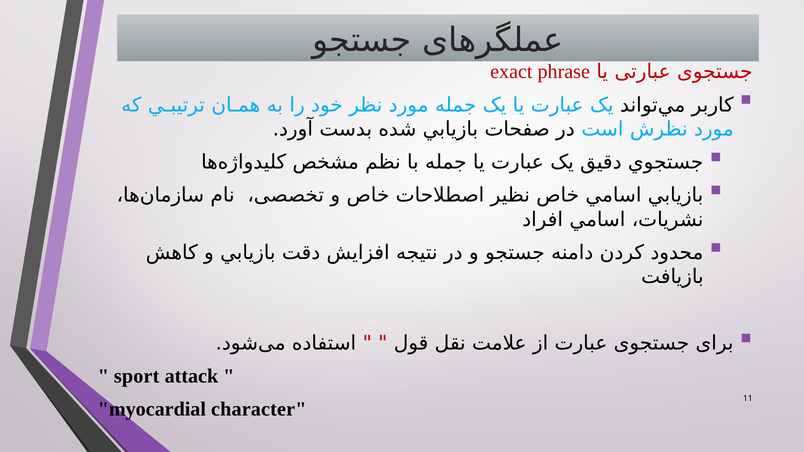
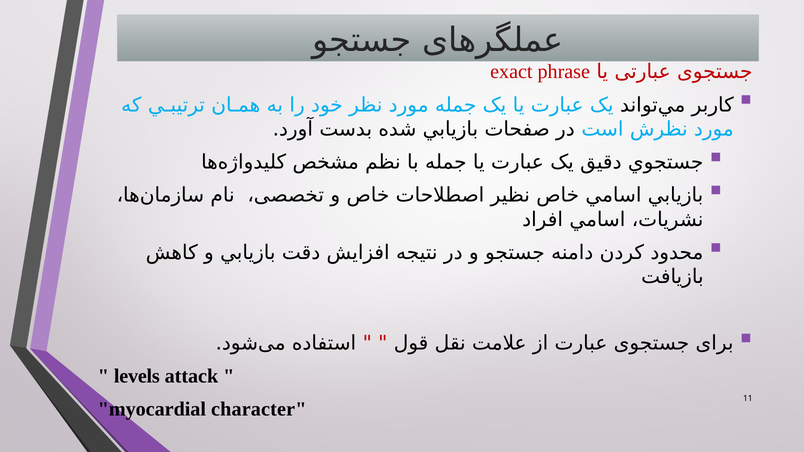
sport: sport -> levels
